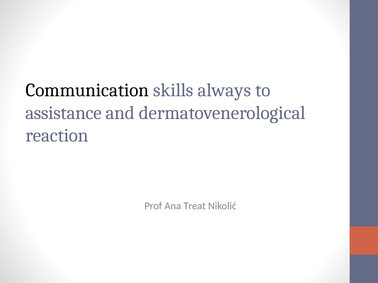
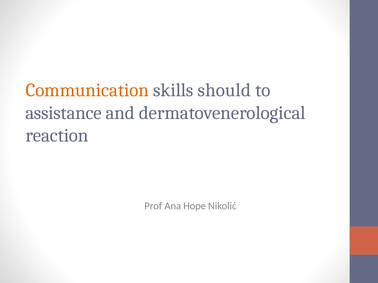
Communication colour: black -> orange
always: always -> should
Treat: Treat -> Hope
